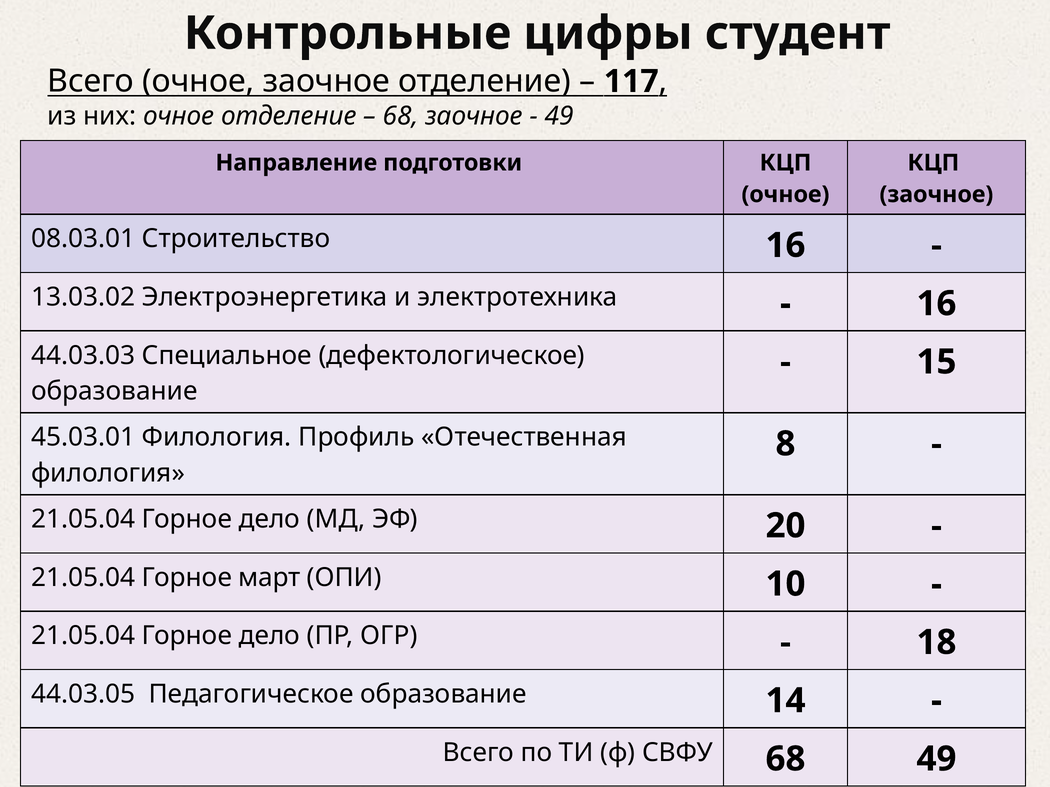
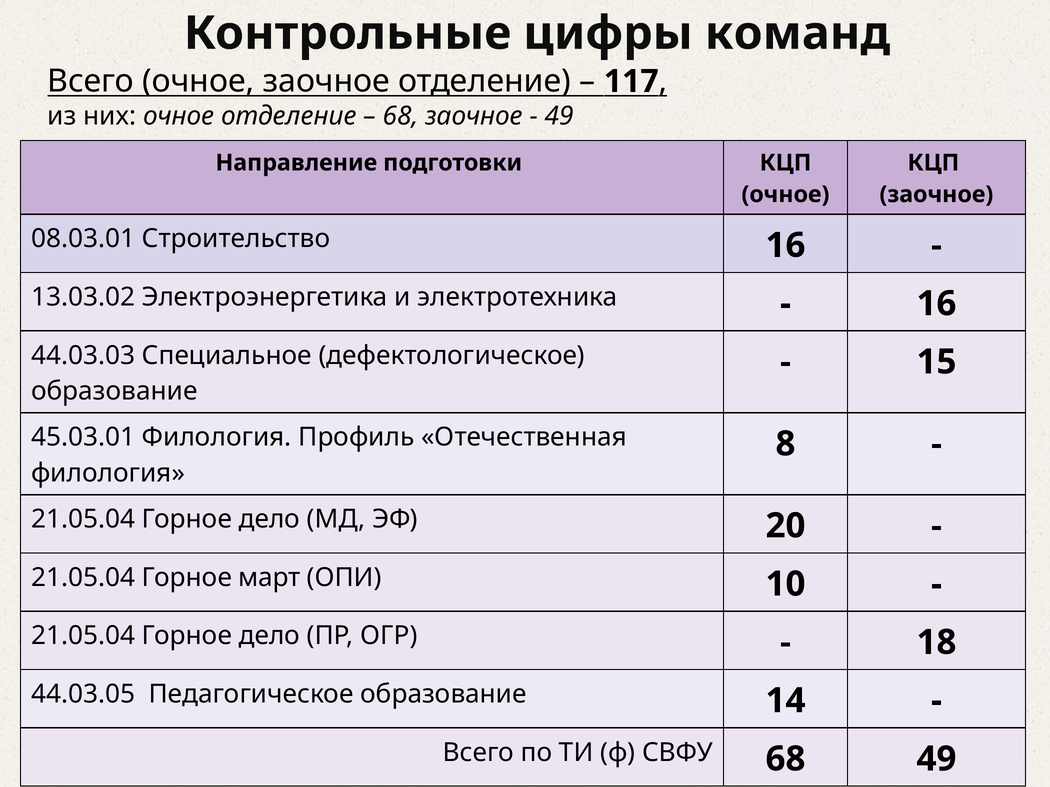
студент: студент -> команд
